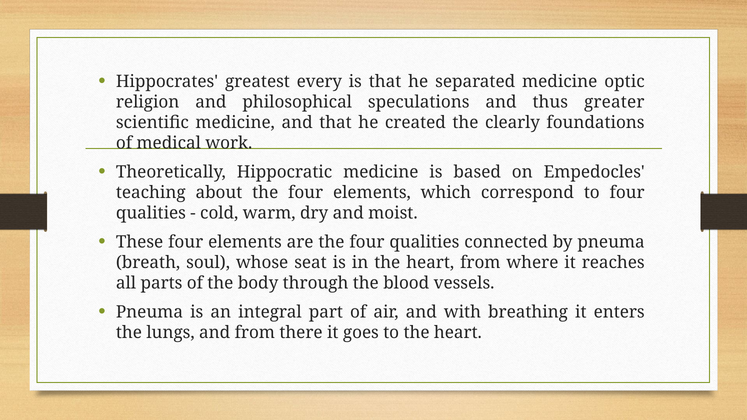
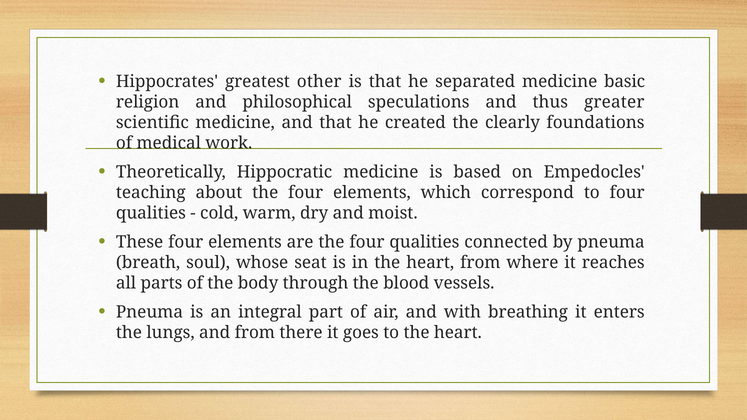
every: every -> other
optic: optic -> basic
